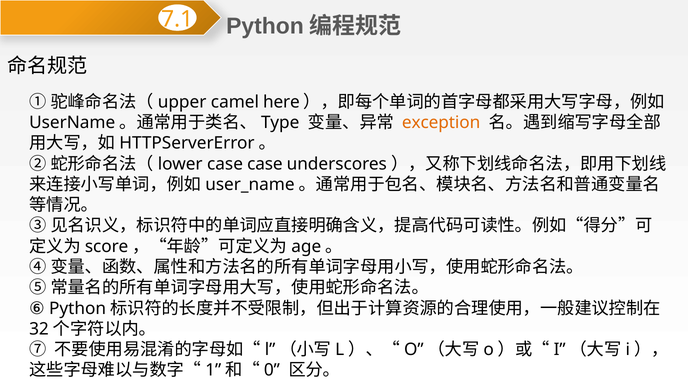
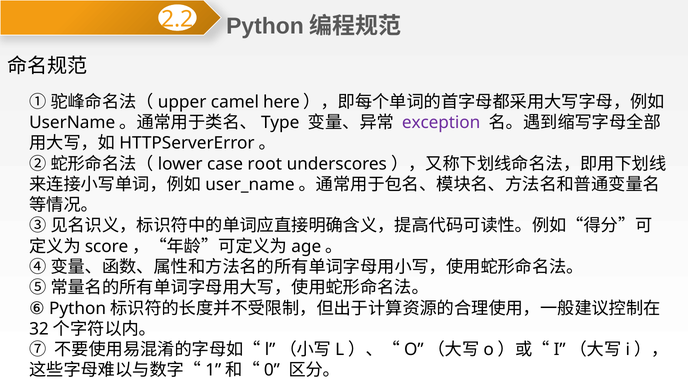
7.1: 7.1 -> 2.2
exception colour: orange -> purple
case case: case -> root
